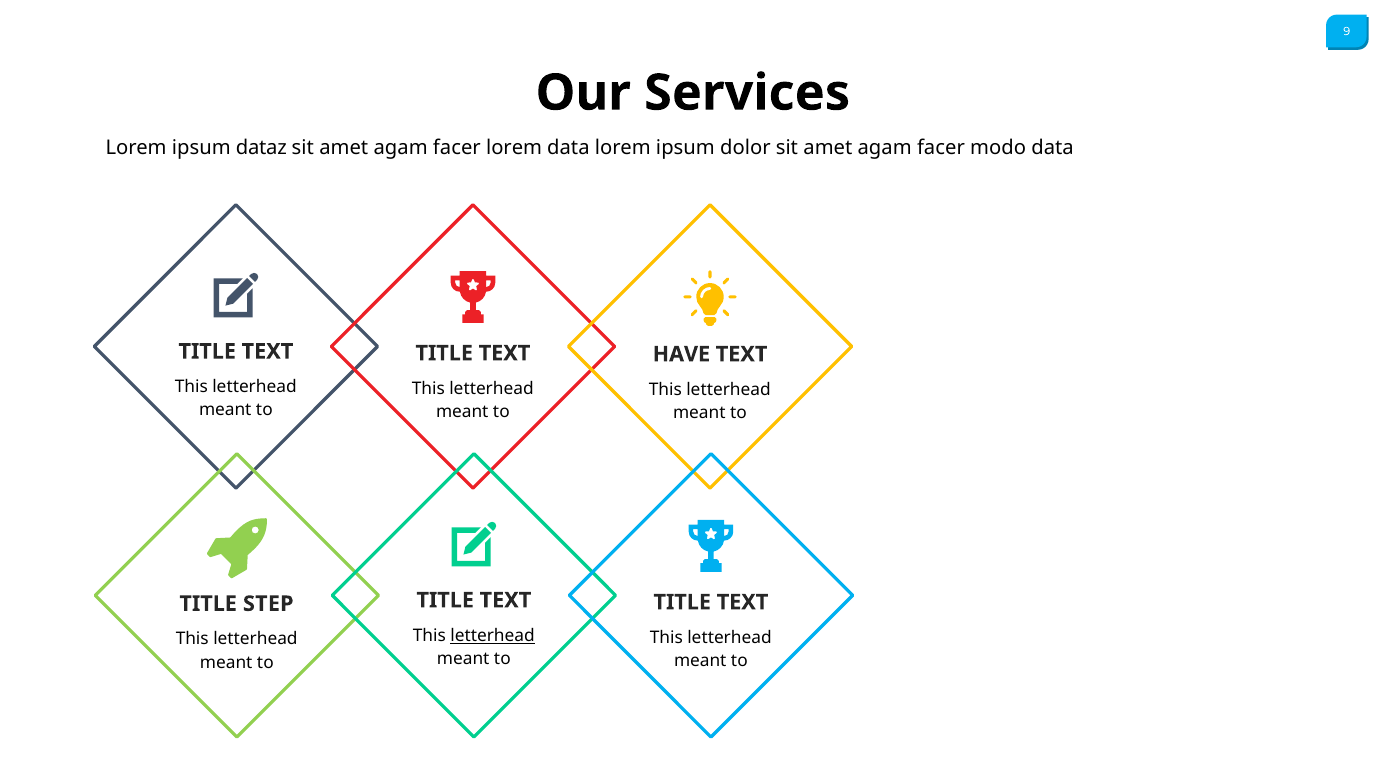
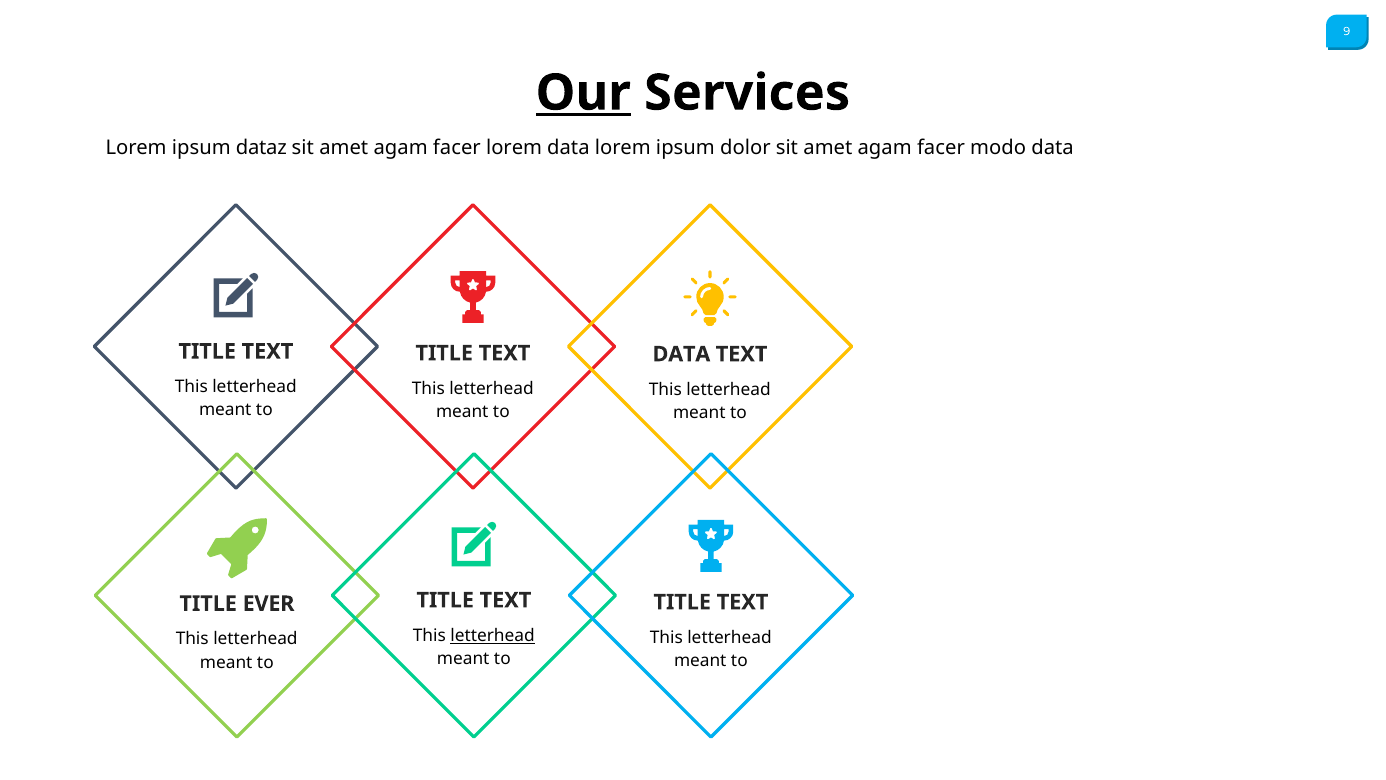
Our underline: none -> present
TEXT HAVE: HAVE -> DATA
STEP: STEP -> EVER
